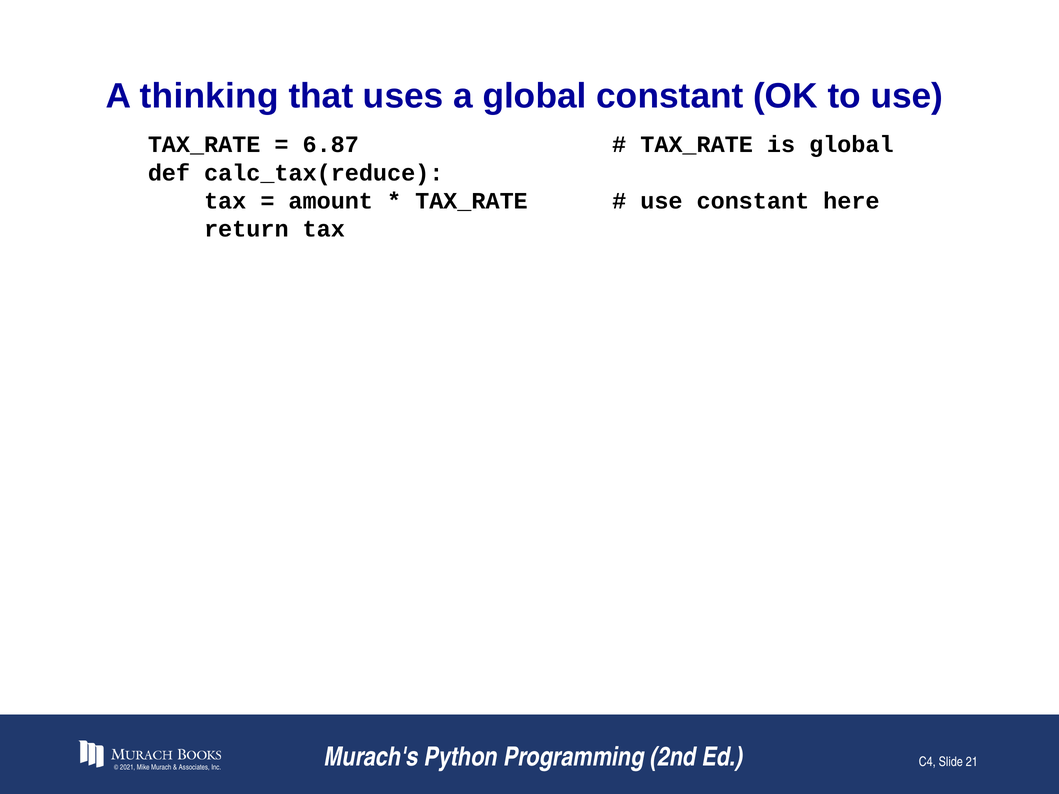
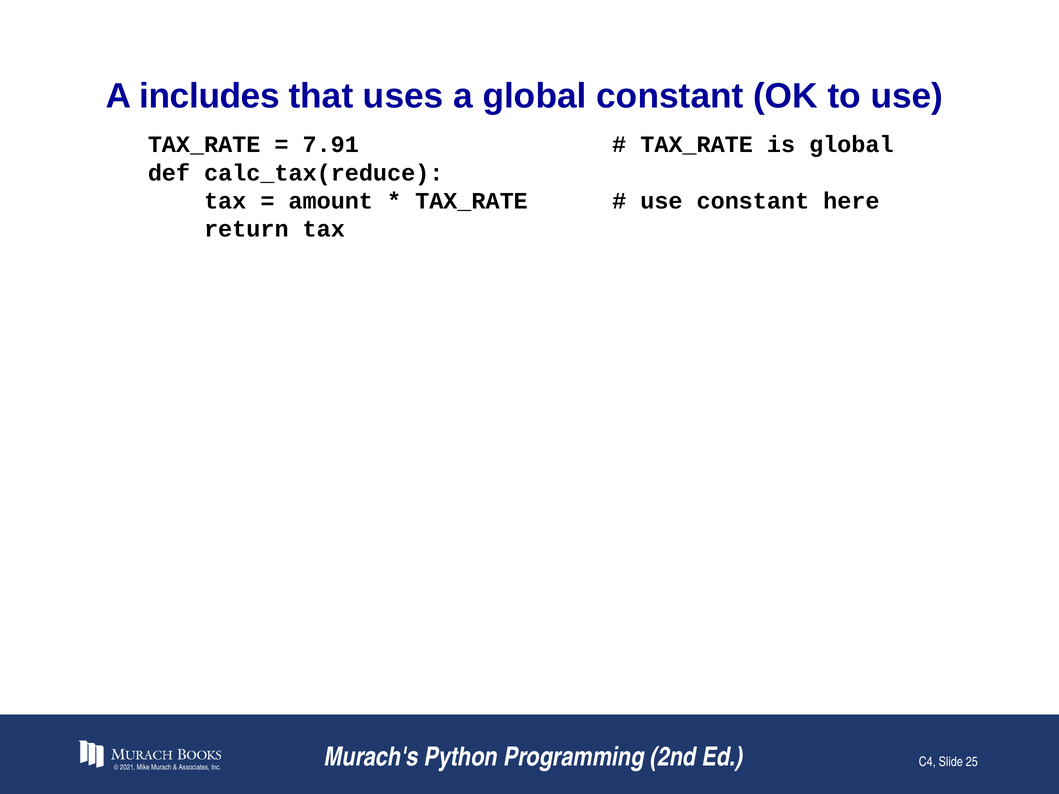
thinking: thinking -> includes
6.87: 6.87 -> 7.91
21: 21 -> 25
